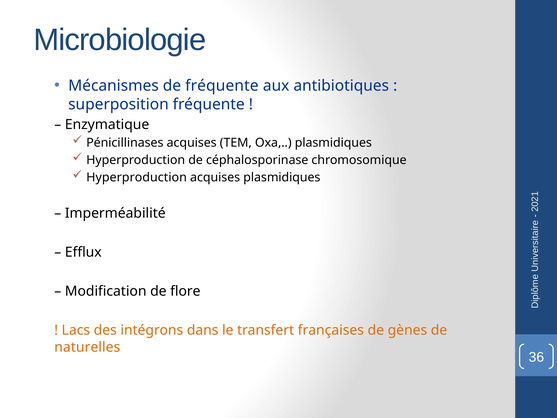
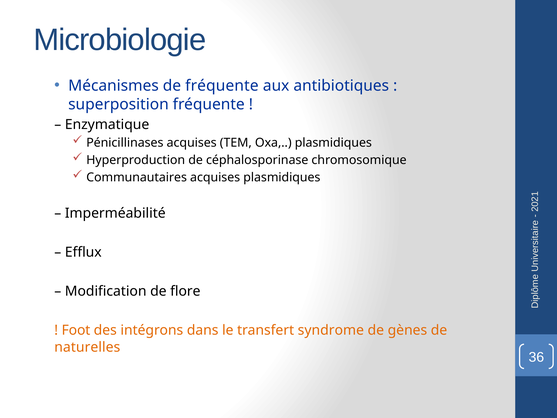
Hyperproduction at (137, 177): Hyperproduction -> Communautaires
Lacs: Lacs -> Foot
françaises: françaises -> syndrome
